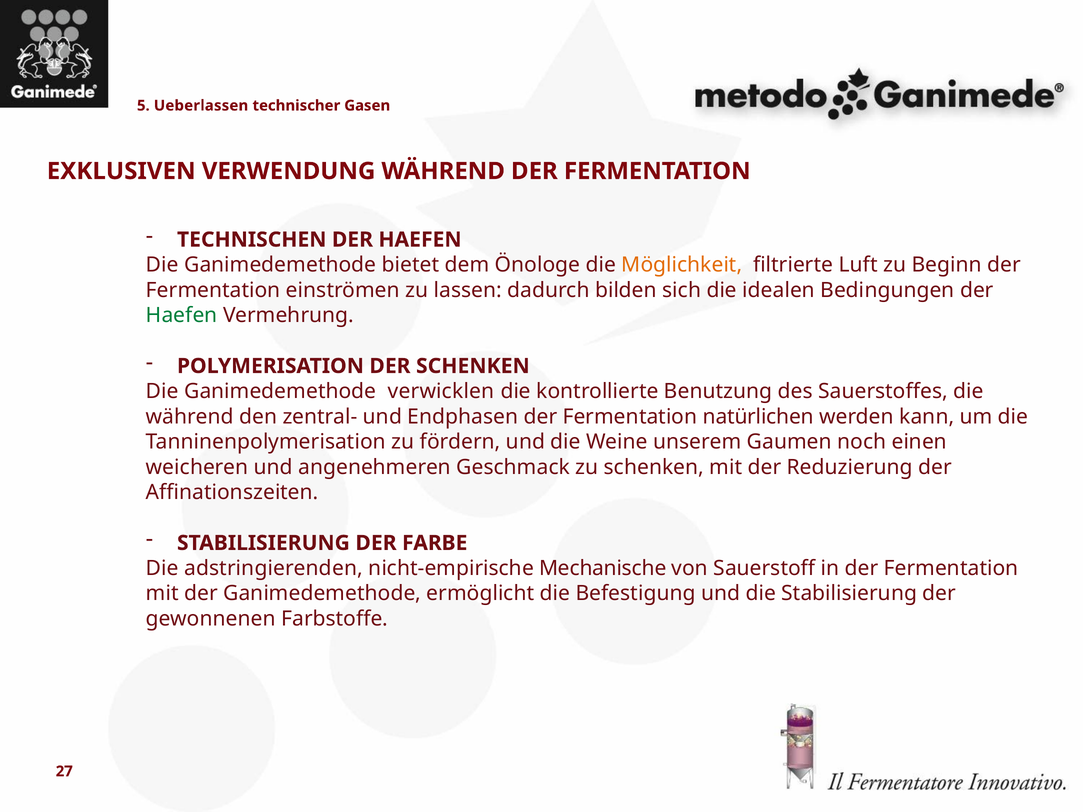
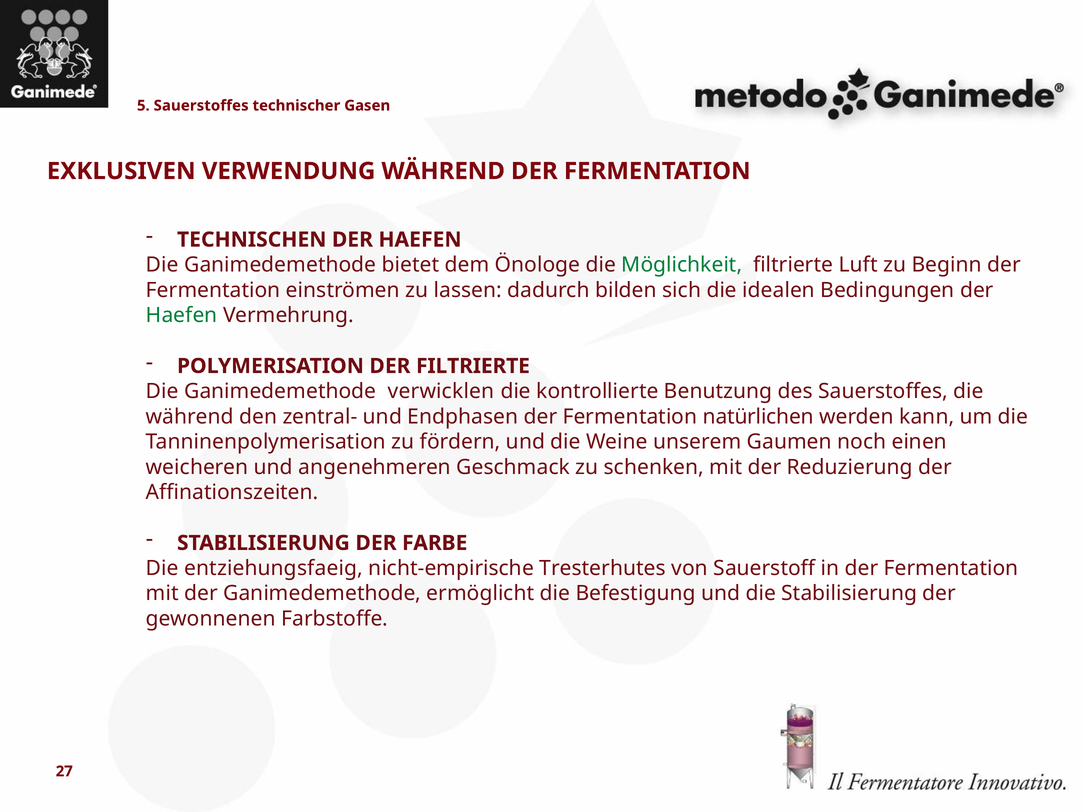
5 Ueberlassen: Ueberlassen -> Sauerstoffes
Möglichkeit colour: orange -> green
DER SCHENKEN: SCHENKEN -> FILTRIERTE
adstringierenden: adstringierenden -> entziehungsfaeig
Mechanische: Mechanische -> Tresterhutes
